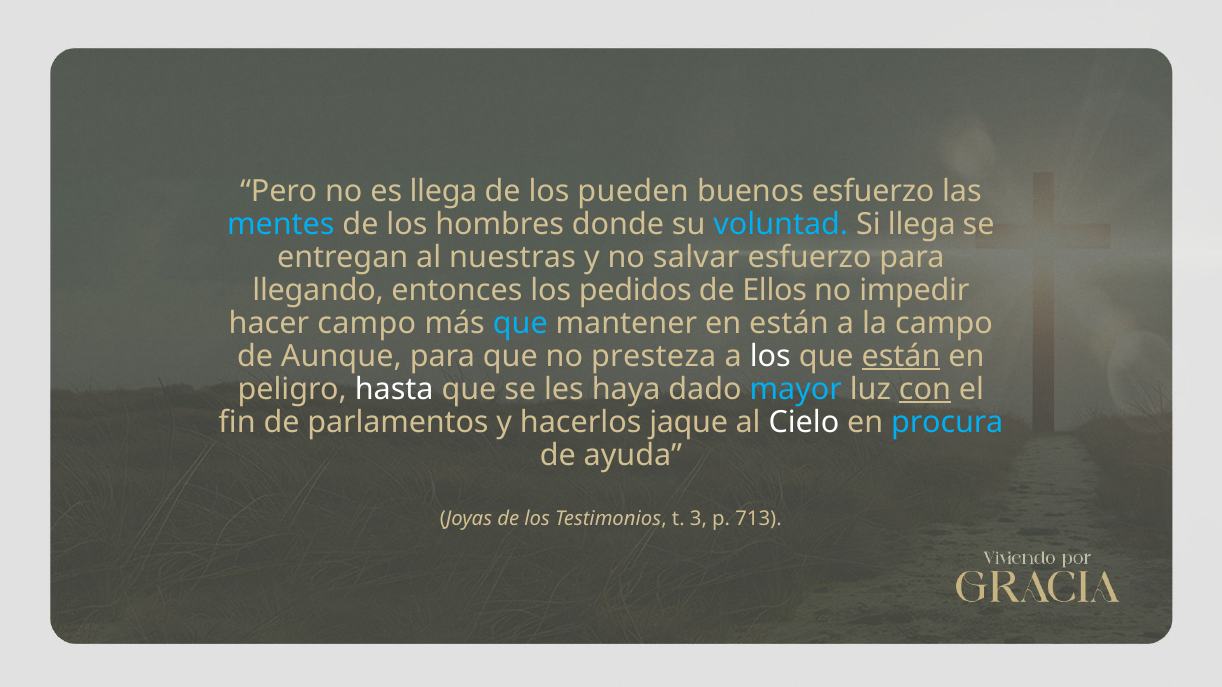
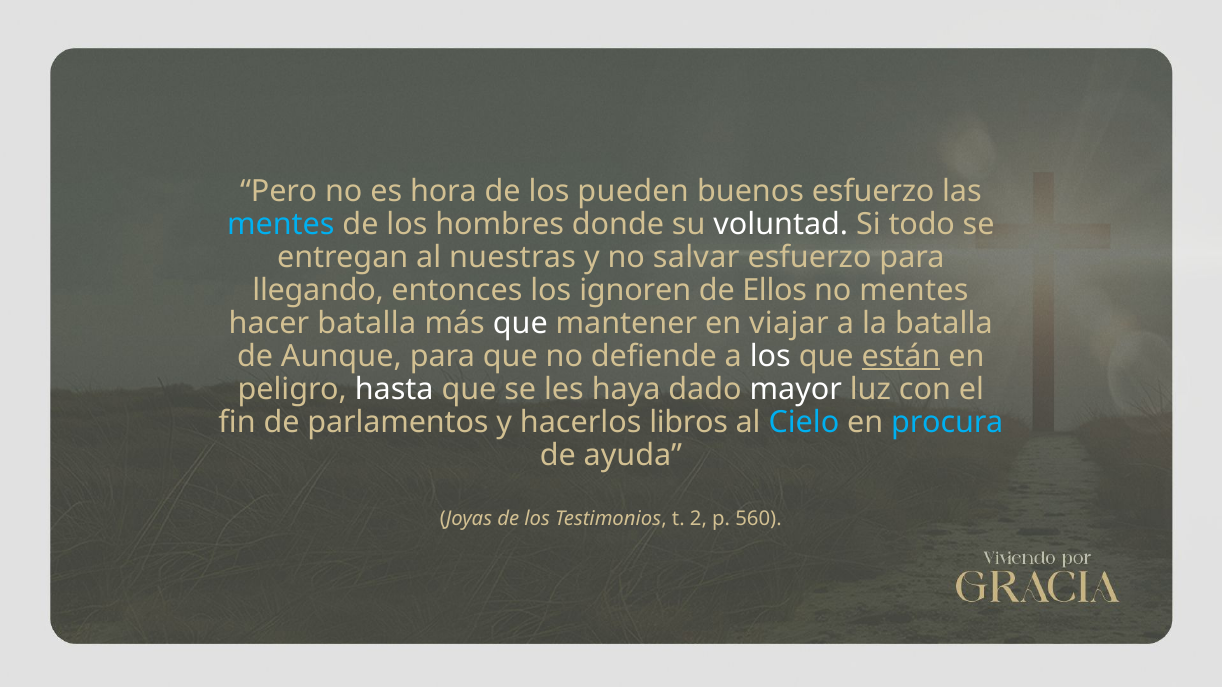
es llega: llega -> hora
voluntad colour: light blue -> white
Si llega: llega -> todo
pedidos: pedidos -> ignoren
no impedir: impedir -> mentes
hacer campo: campo -> batalla
que at (520, 323) colour: light blue -> white
en están: están -> viajar
la campo: campo -> batalla
presteza: presteza -> defiende
mayor colour: light blue -> white
con underline: present -> none
jaque: jaque -> libros
Cielo colour: white -> light blue
3: 3 -> 2
713: 713 -> 560
